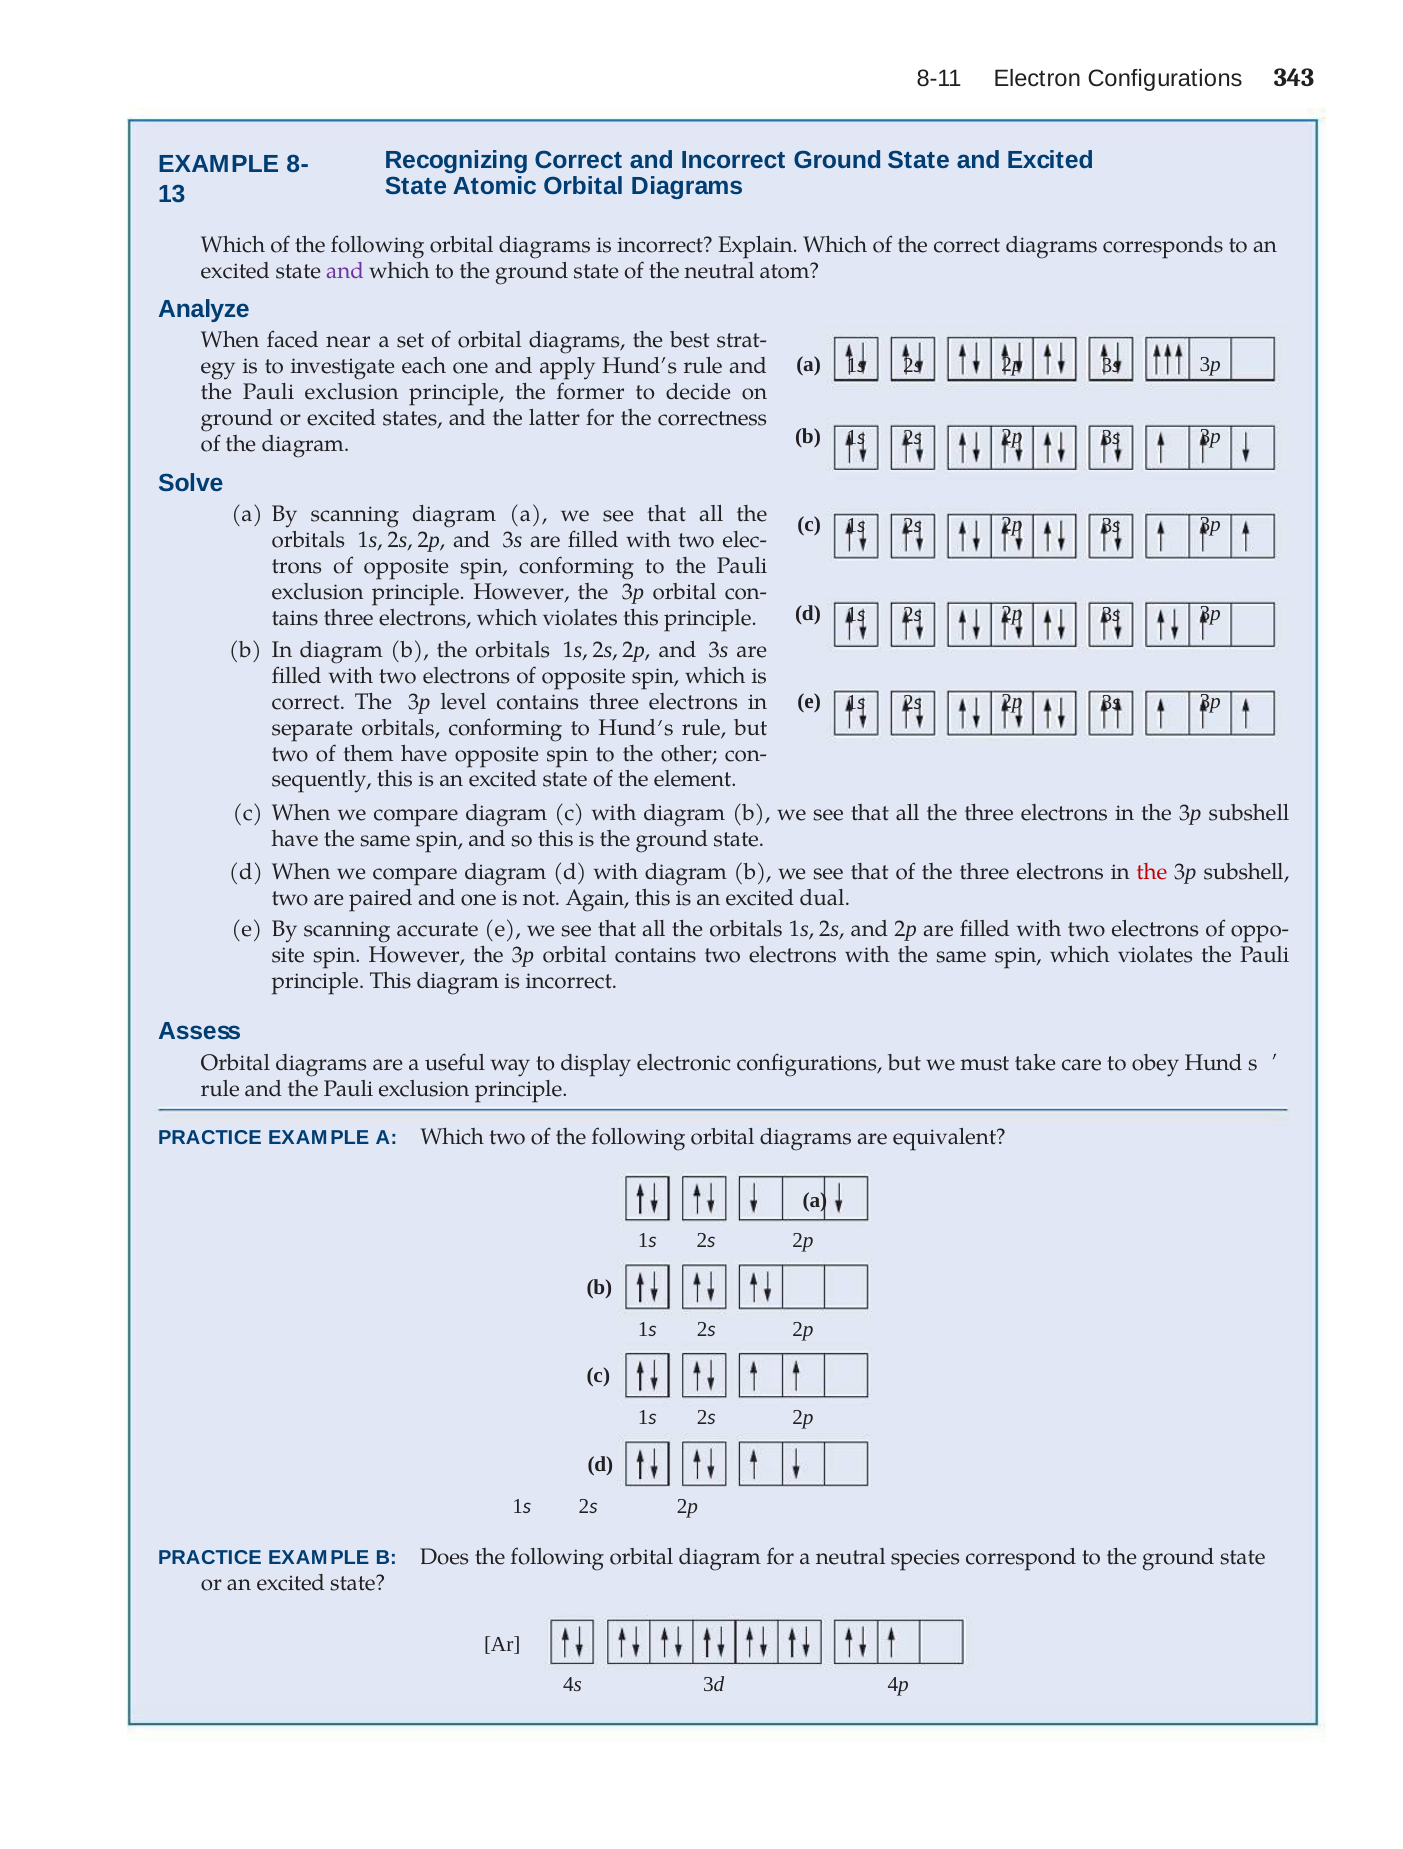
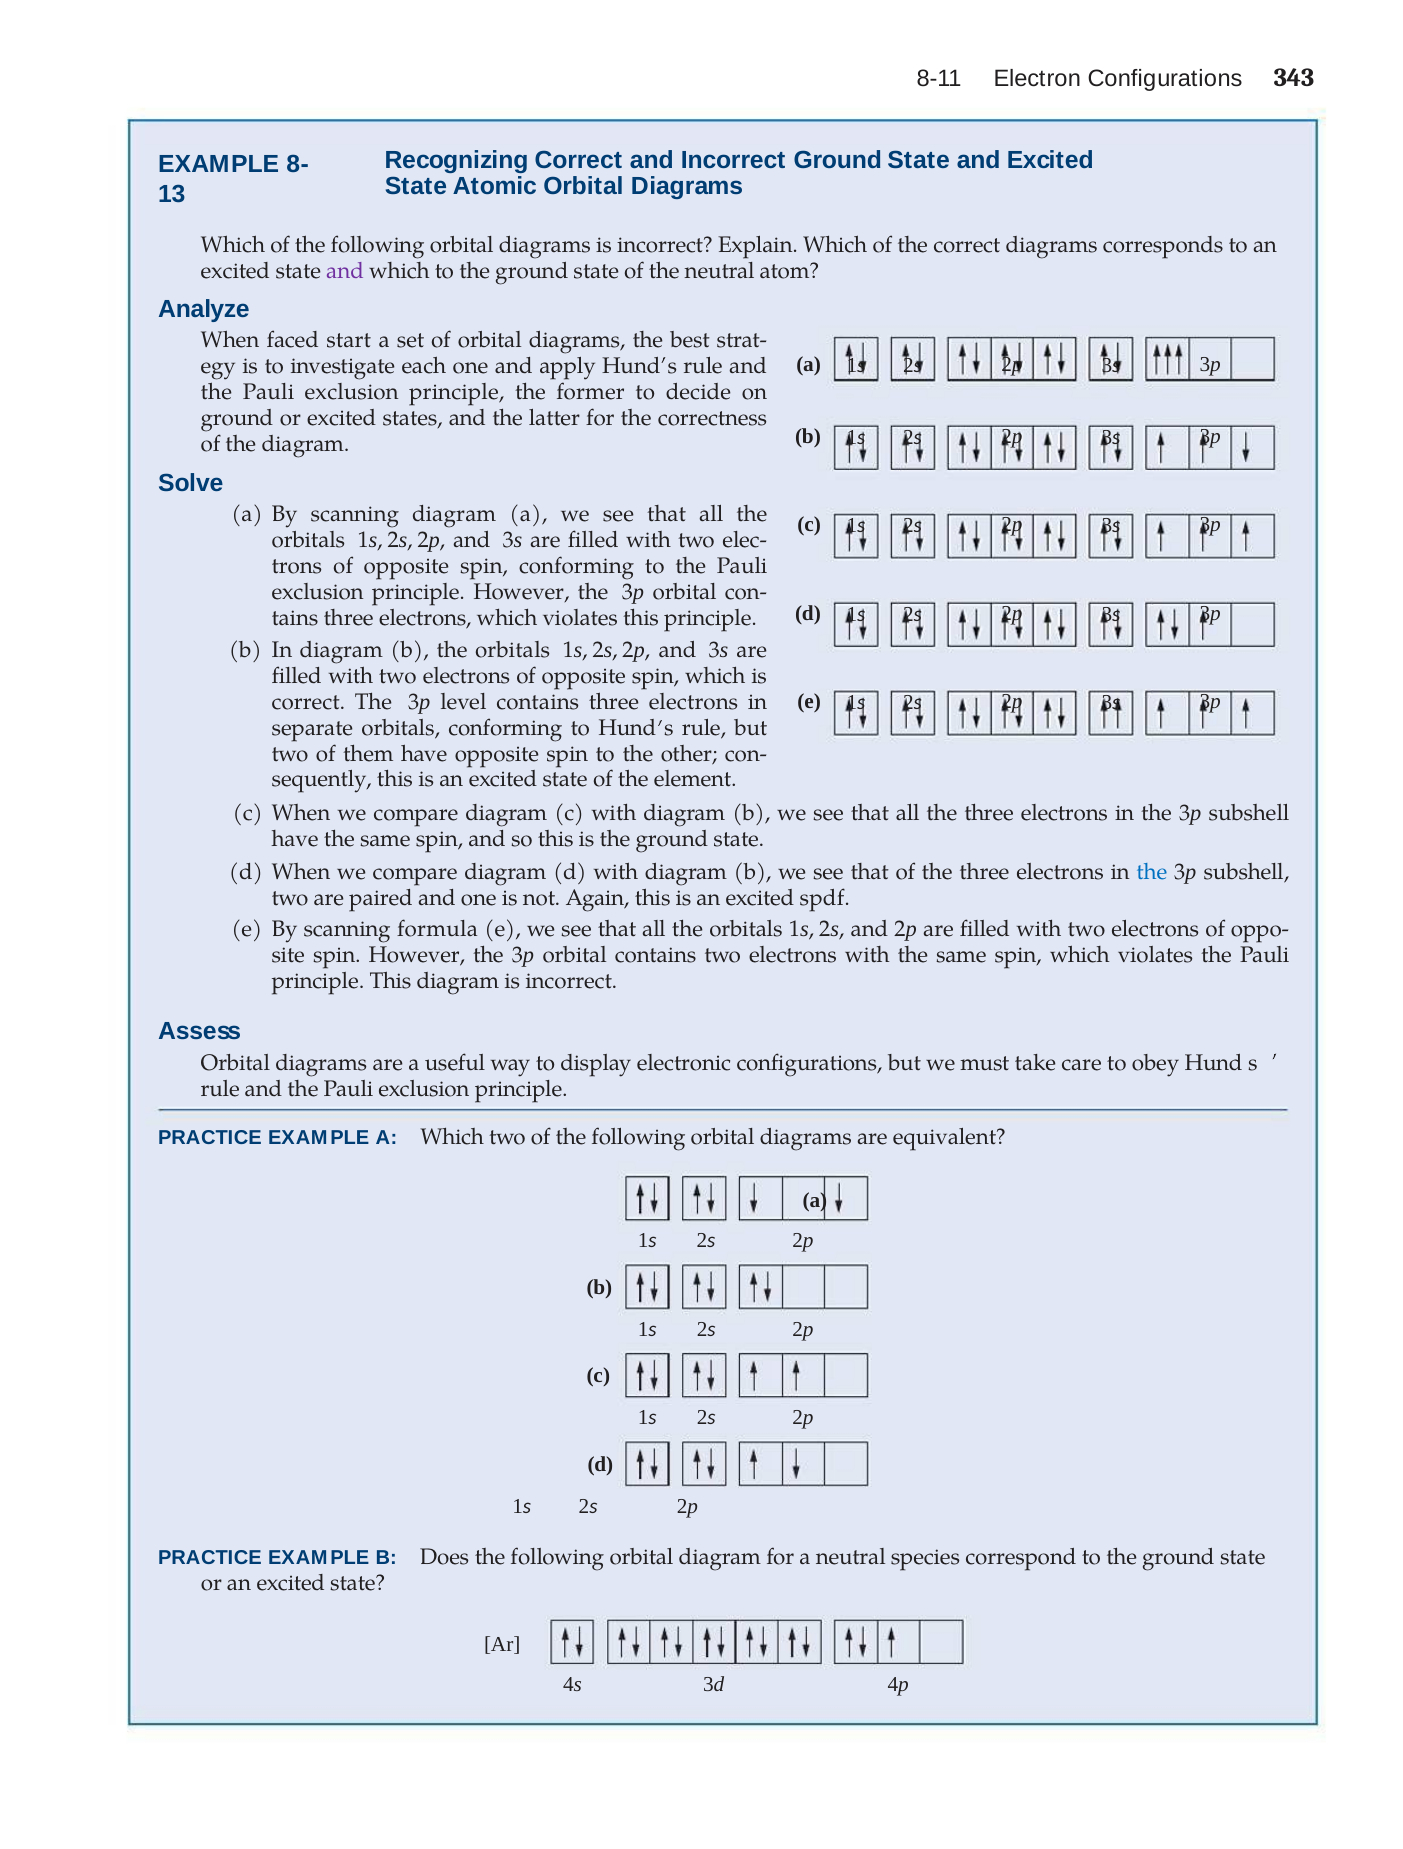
near: near -> start
the at (1152, 872) colour: red -> blue
dual: dual -> spdf
accurate: accurate -> formula
